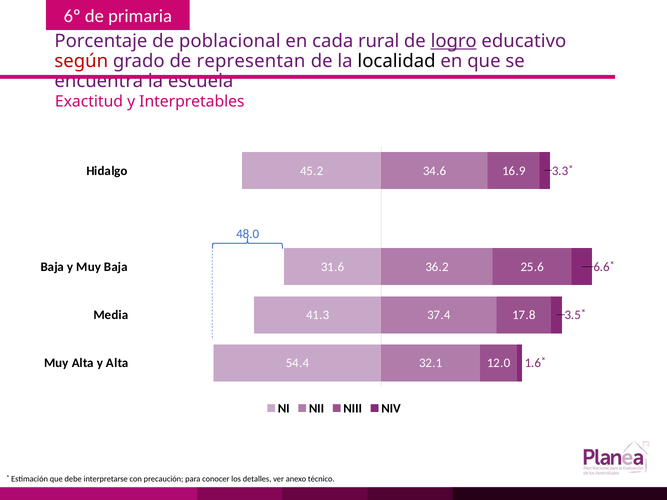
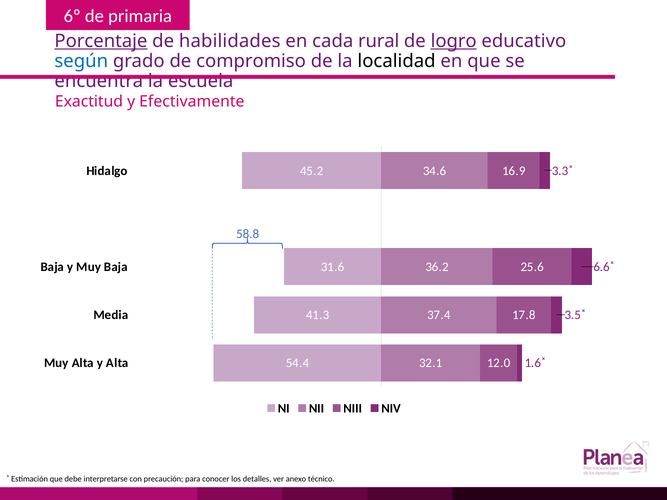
Porcentaje underline: none -> present
poblacional: poblacional -> habilidades
según colour: red -> blue
representan: representan -> compromiso
Interpretables: Interpretables -> Efectivamente
48.0: 48.0 -> 58.8
